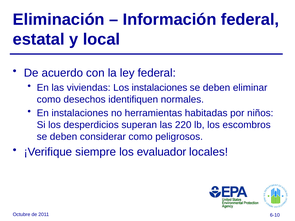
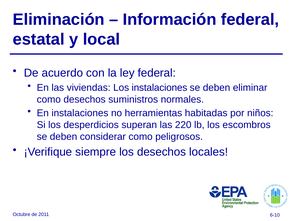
identifiquen: identifiquen -> suministros
los evaluador: evaluador -> desechos
